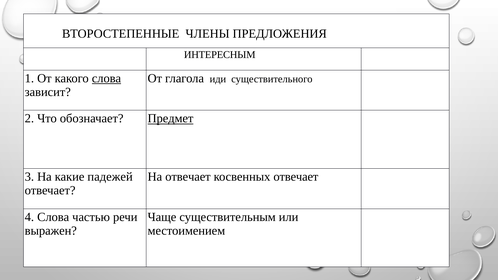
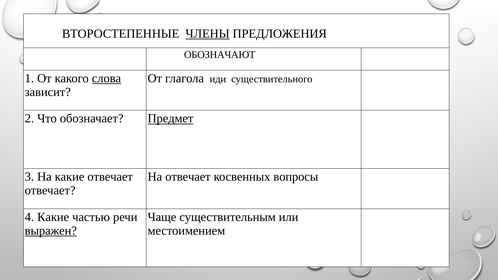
ЧЛЕНЫ underline: none -> present
ИНТЕРЕСНЫМ: ИНТЕРЕСНЫМ -> ОБОЗНАЧАЮТ
какие падежей: падежей -> отвечает
косвенных отвечает: отвечает -> вопросы
4 Слова: Слова -> Какие
выражен underline: none -> present
